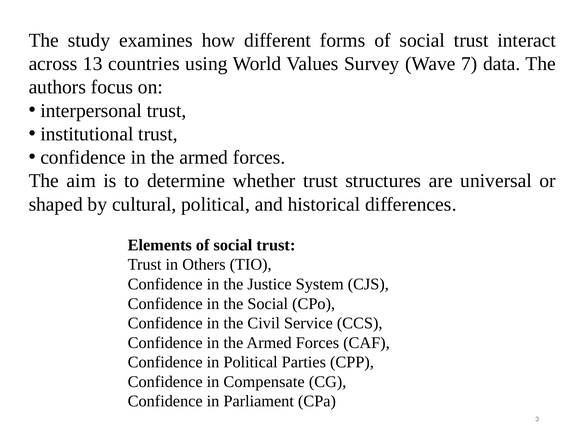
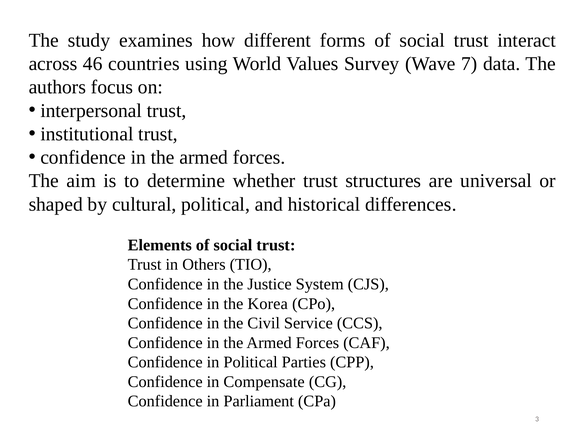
13: 13 -> 46
the Social: Social -> Korea
